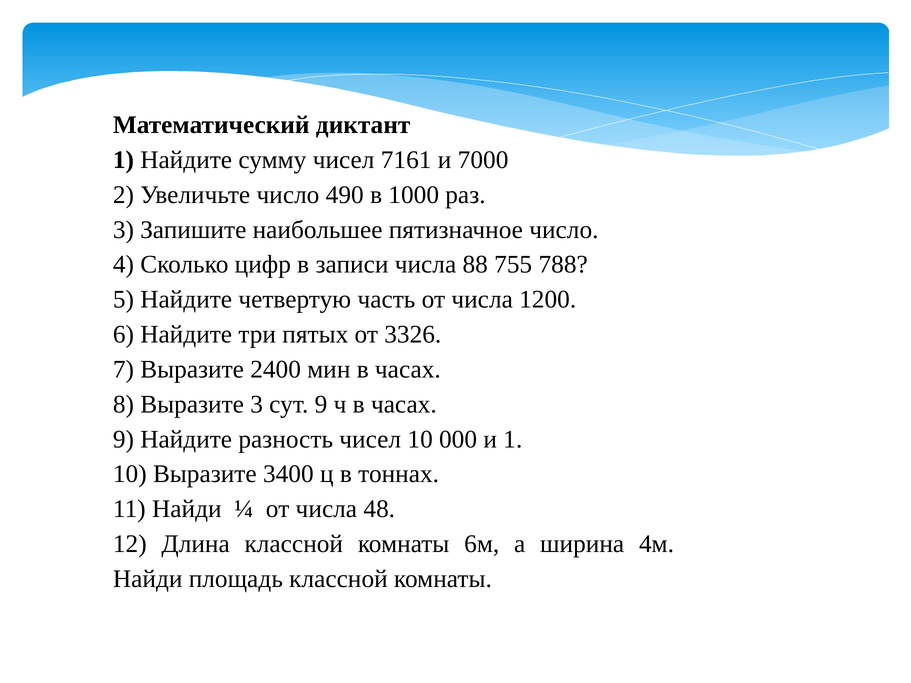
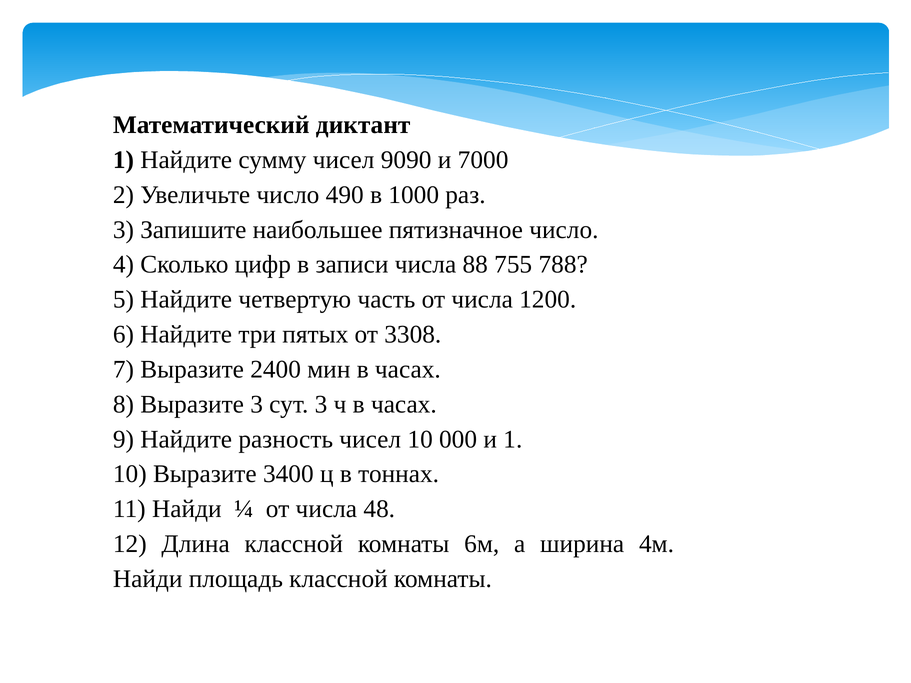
7161: 7161 -> 9090
3326: 3326 -> 3308
сут 9: 9 -> 3
